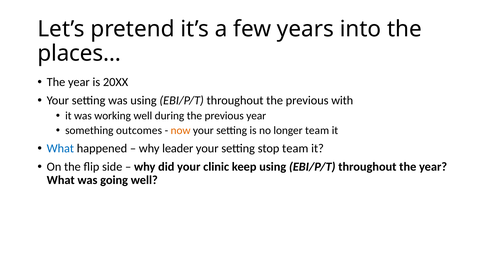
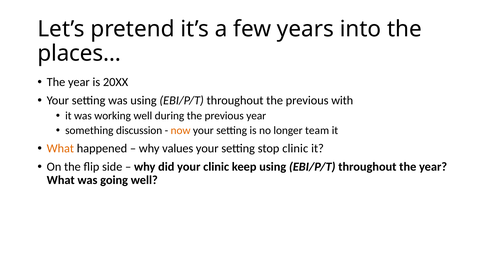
outcomes: outcomes -> discussion
What at (60, 148) colour: blue -> orange
leader: leader -> values
stop team: team -> clinic
